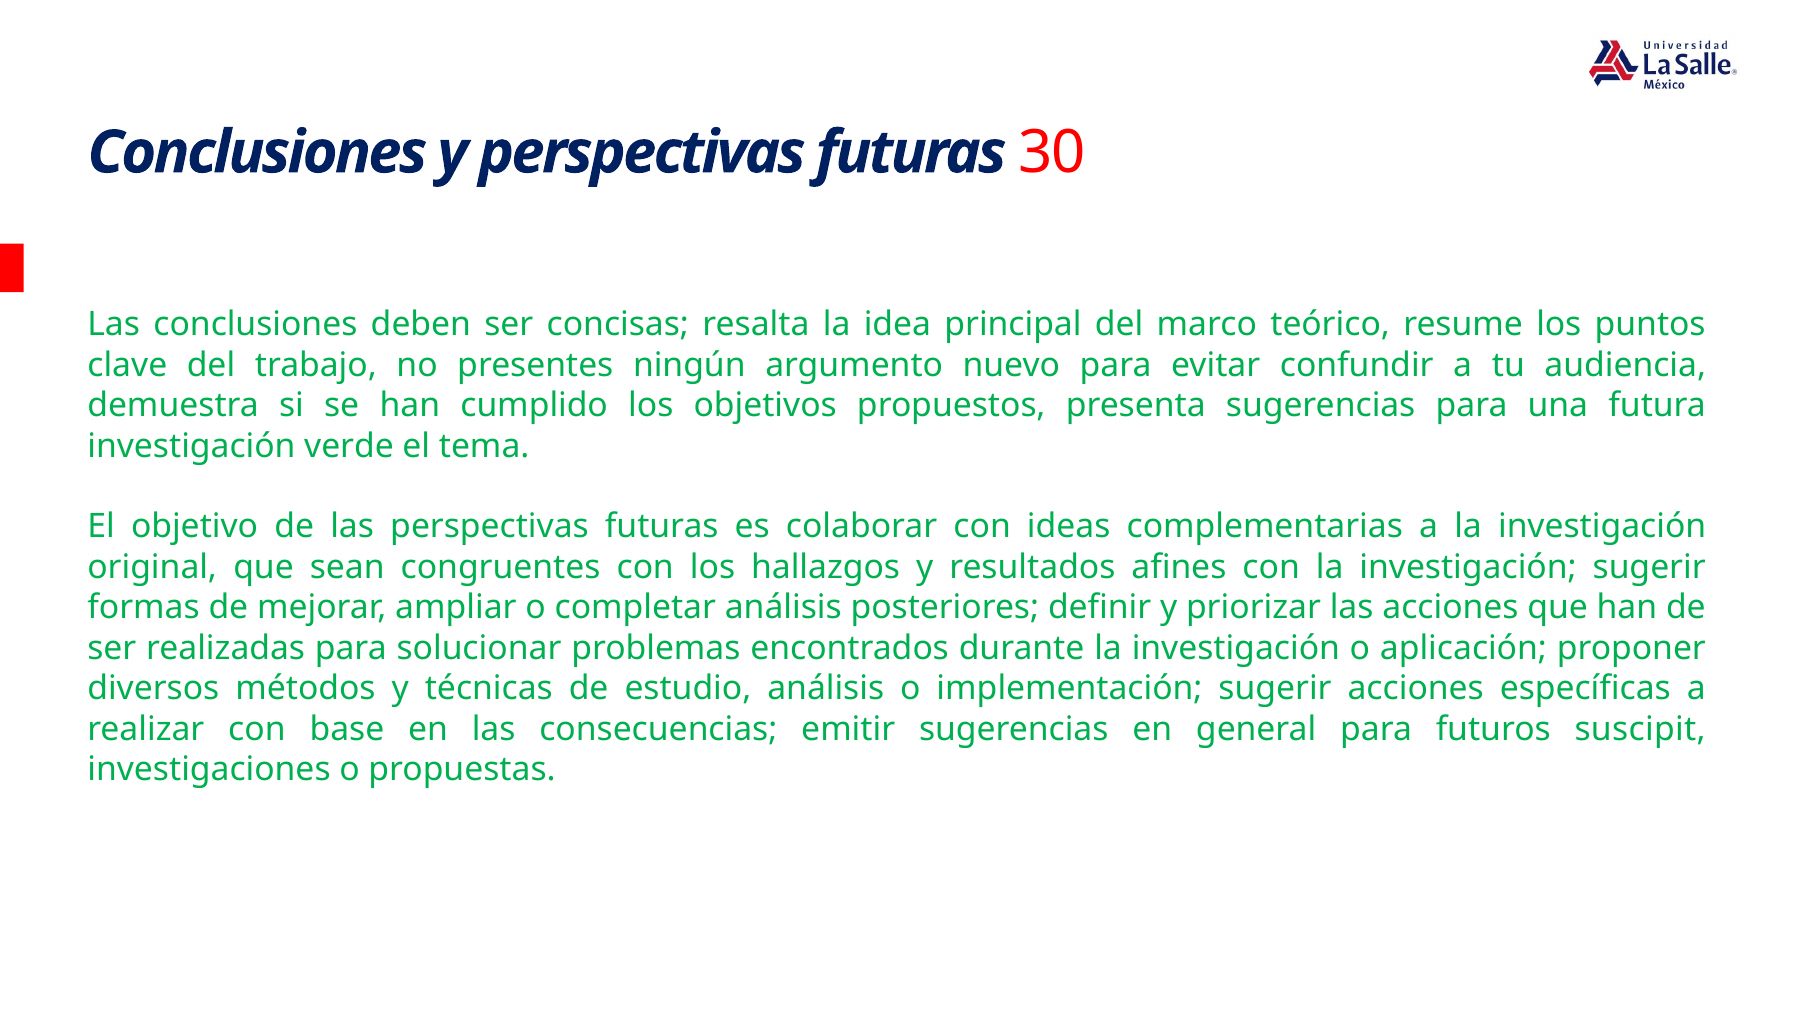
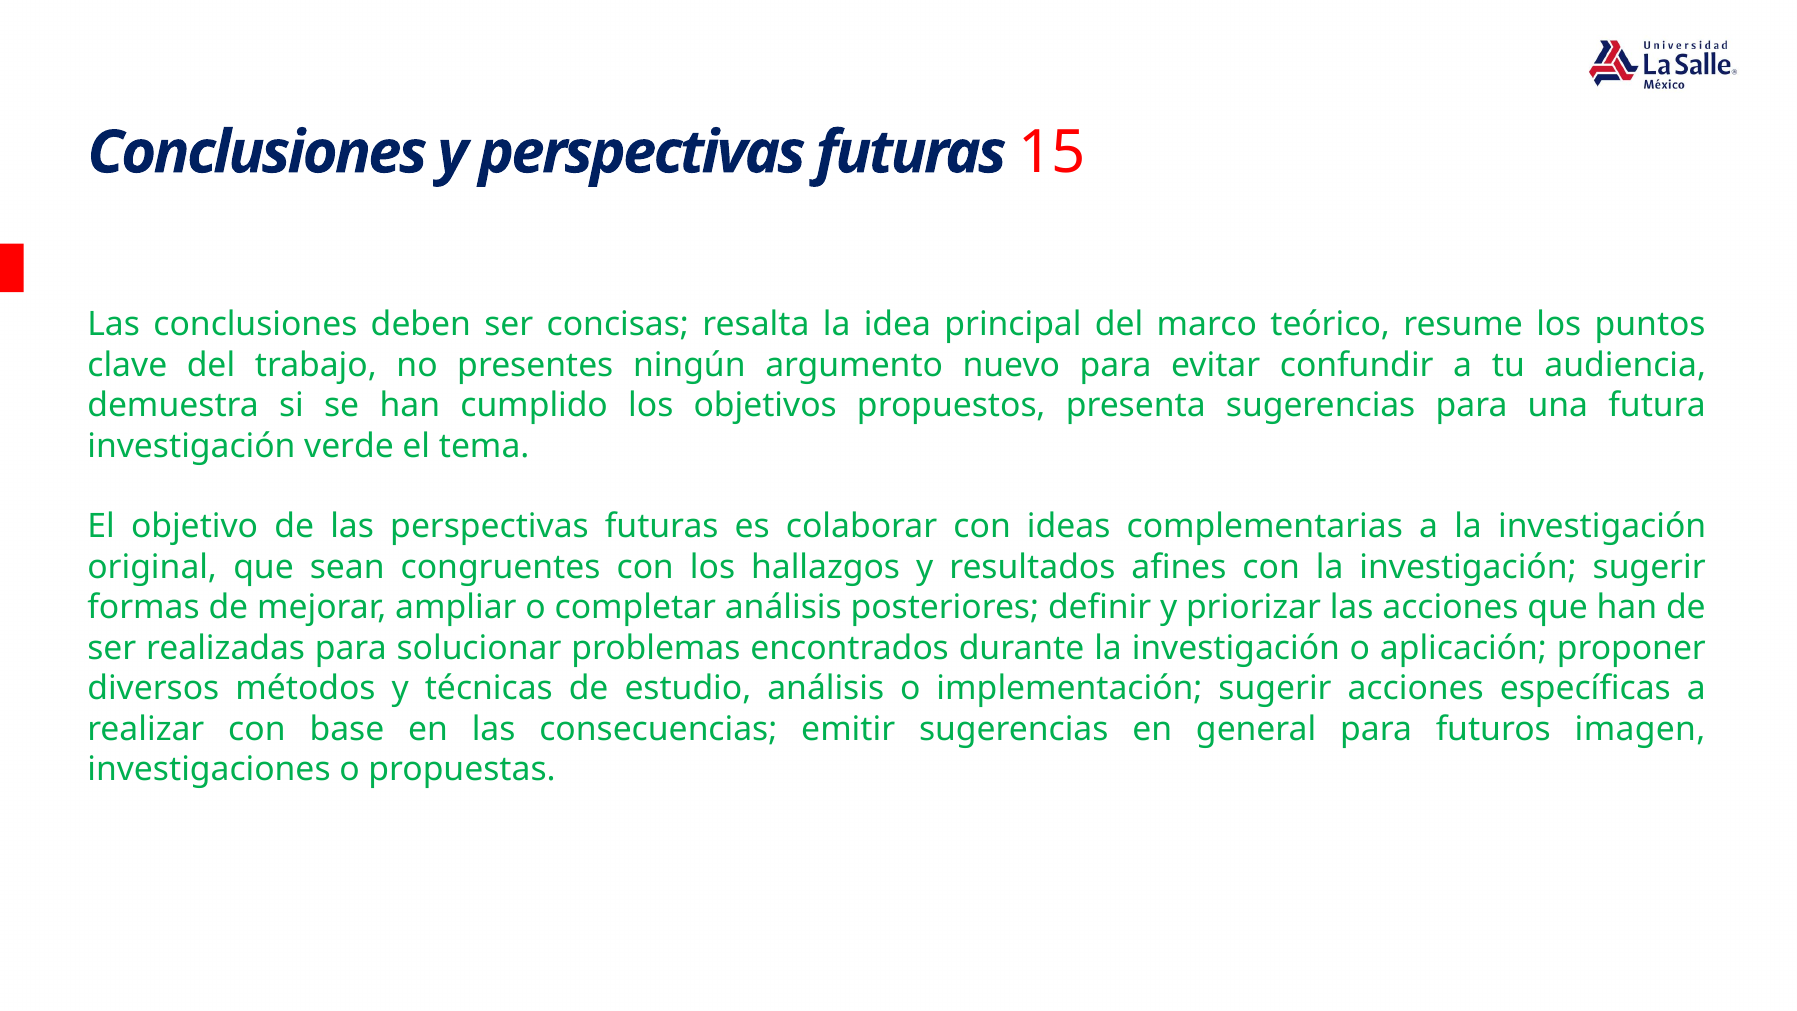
30: 30 -> 15
suscipit: suscipit -> imagen
